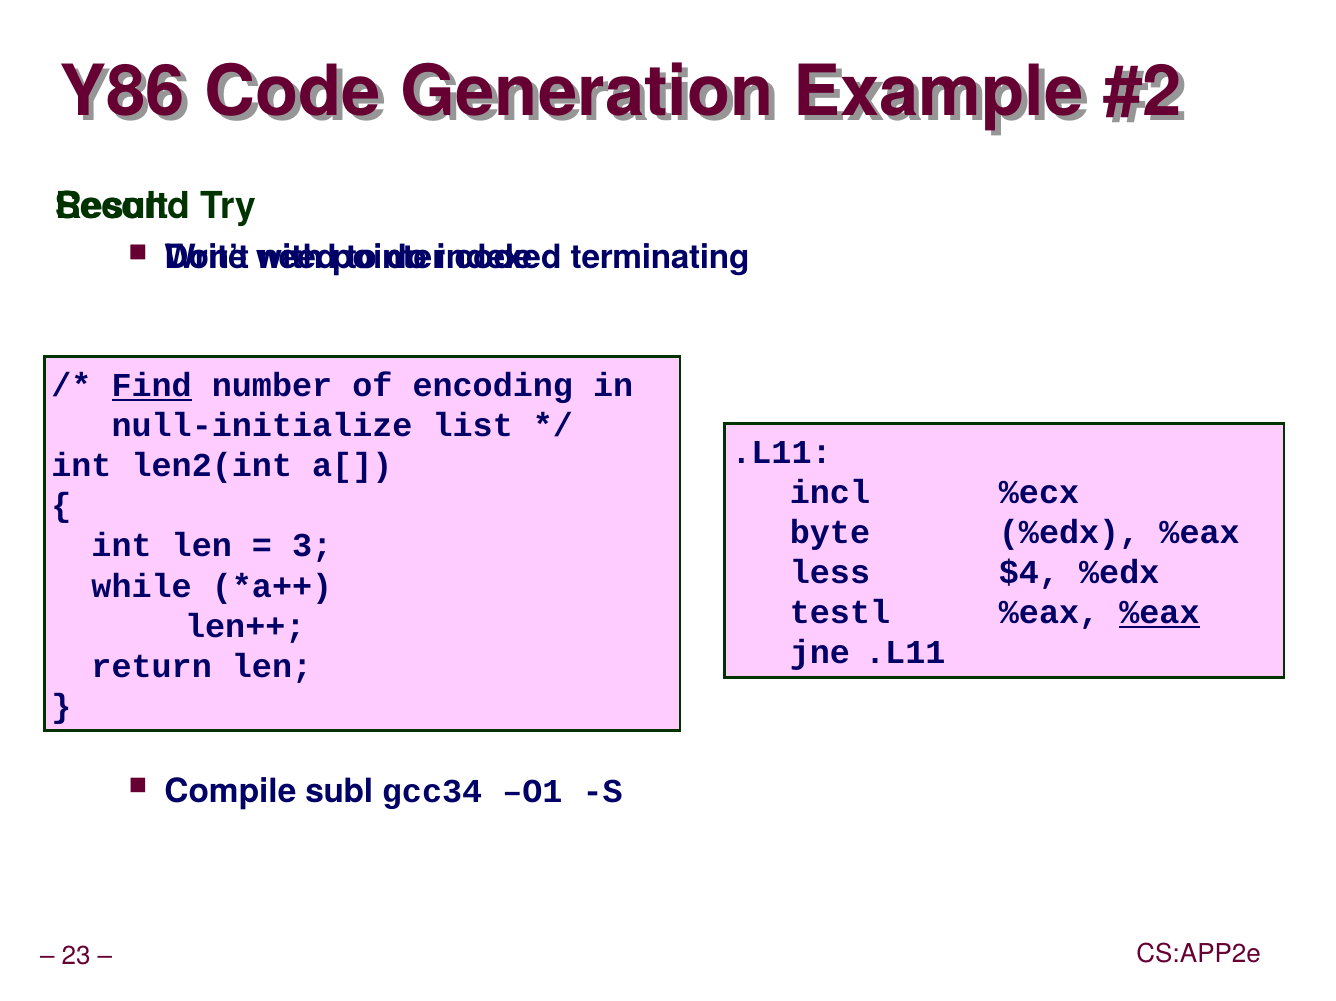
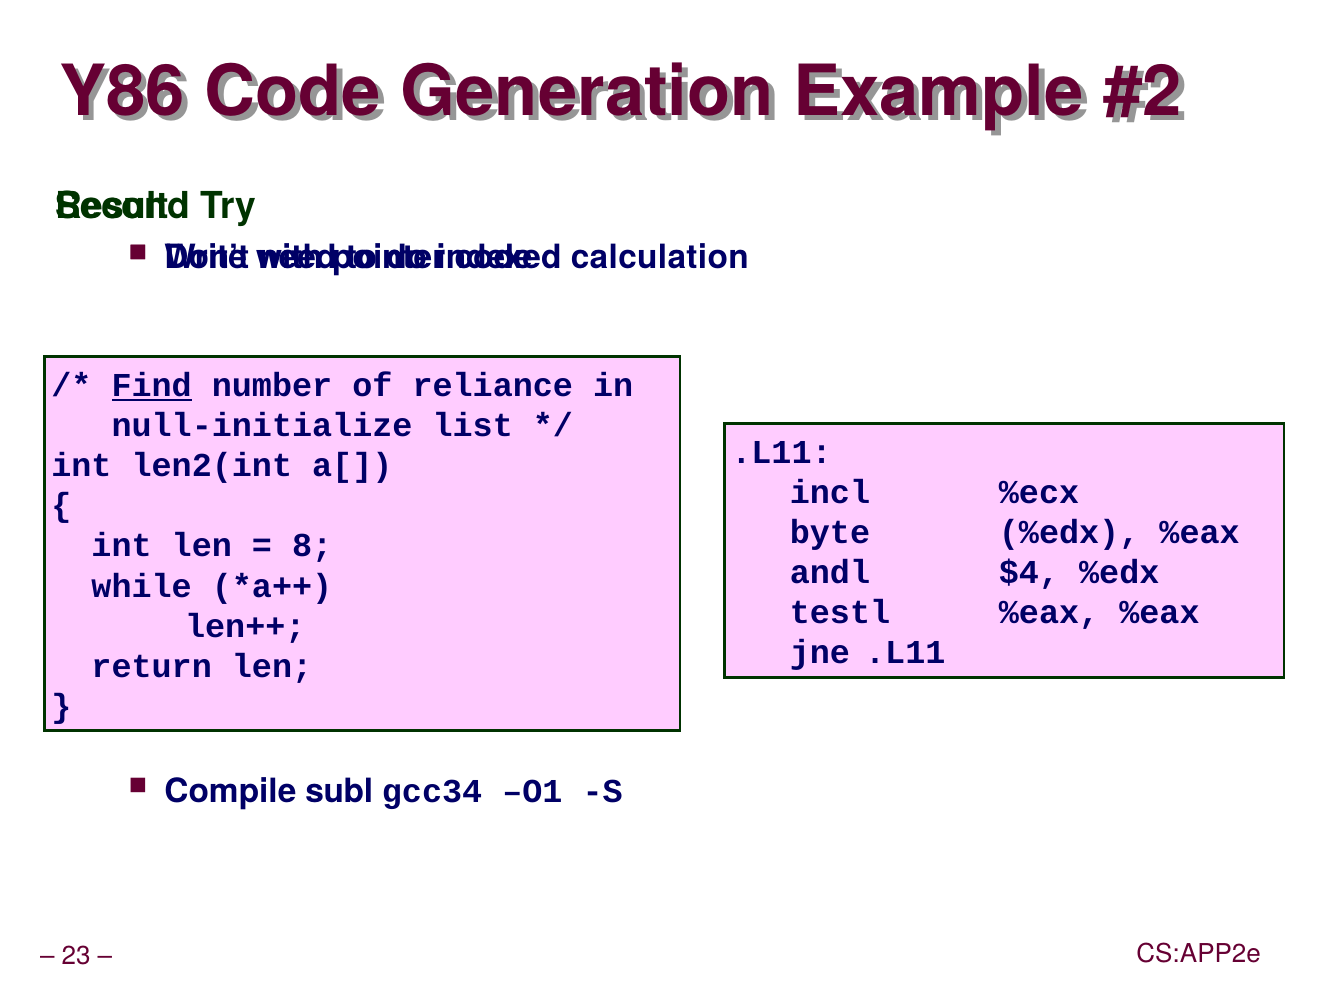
terminating: terminating -> calculation
encoding: encoding -> reliance
3: 3 -> 8
less: less -> andl
%eax at (1159, 613) underline: present -> none
